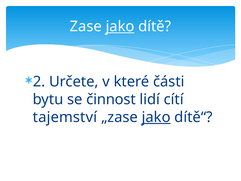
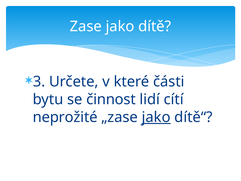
jako at (120, 26) underline: present -> none
2: 2 -> 3
tajemství: tajemství -> neprožité
